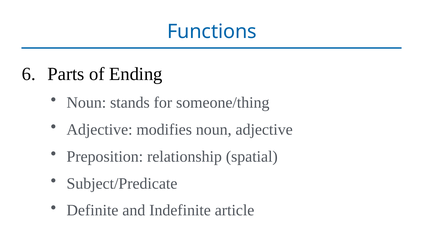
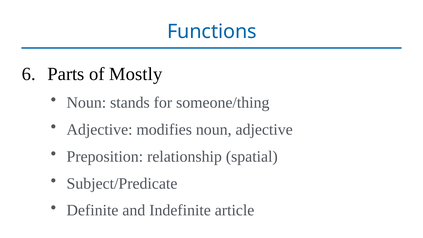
Ending: Ending -> Mostly
